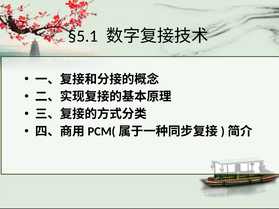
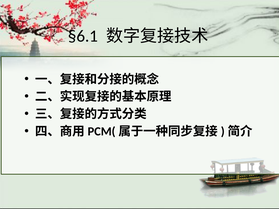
§5.1: §5.1 -> §6.1
